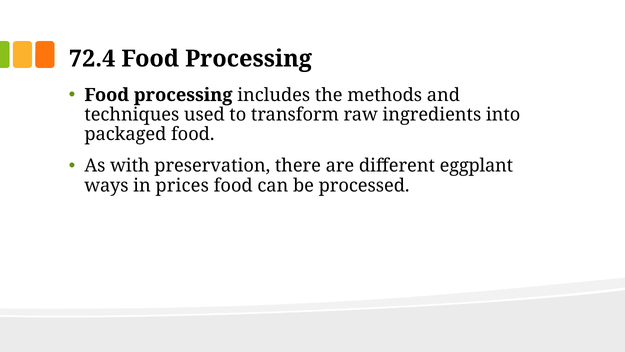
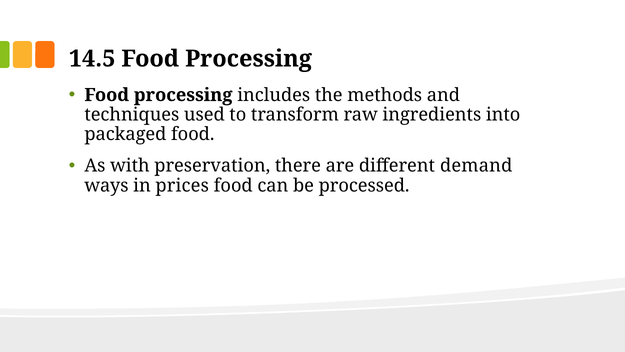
72.4: 72.4 -> 14.5
eggplant: eggplant -> demand
